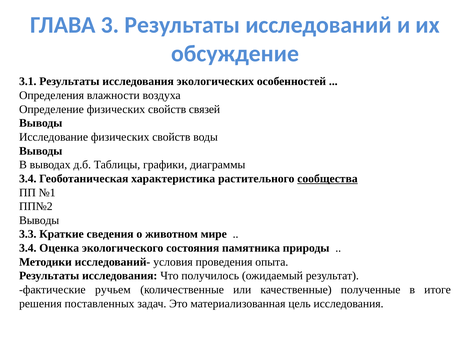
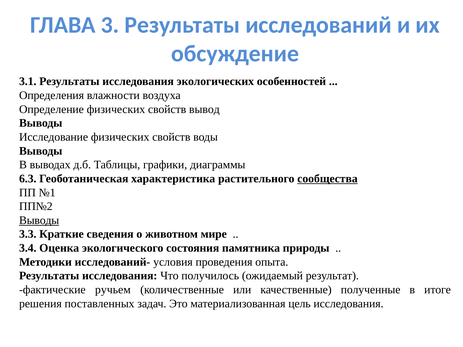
связей: связей -> вывод
3.4 at (28, 179): 3.4 -> 6.3
Выводы at (39, 220) underline: none -> present
